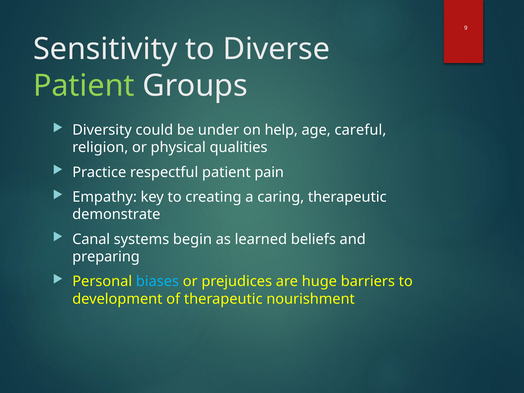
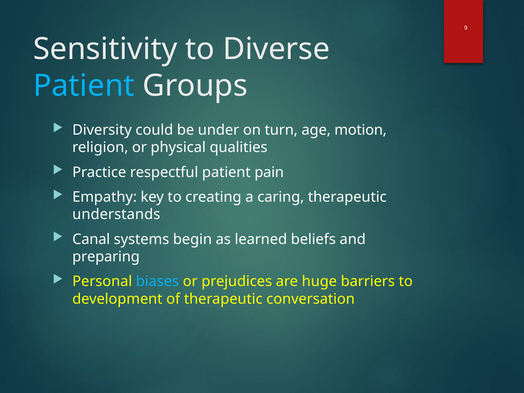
Patient at (84, 86) colour: light green -> light blue
help: help -> turn
careful: careful -> motion
demonstrate: demonstrate -> understands
nourishment: nourishment -> conversation
